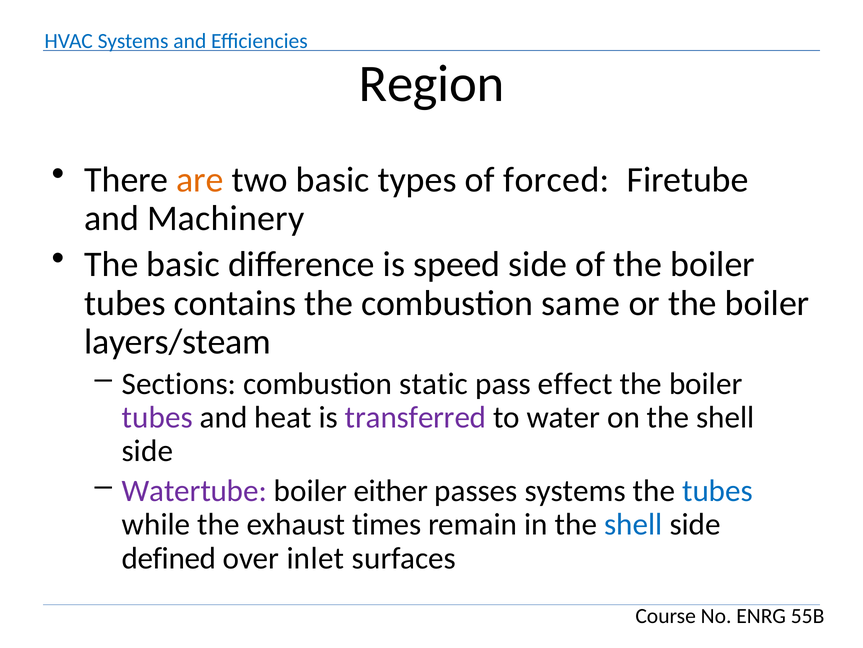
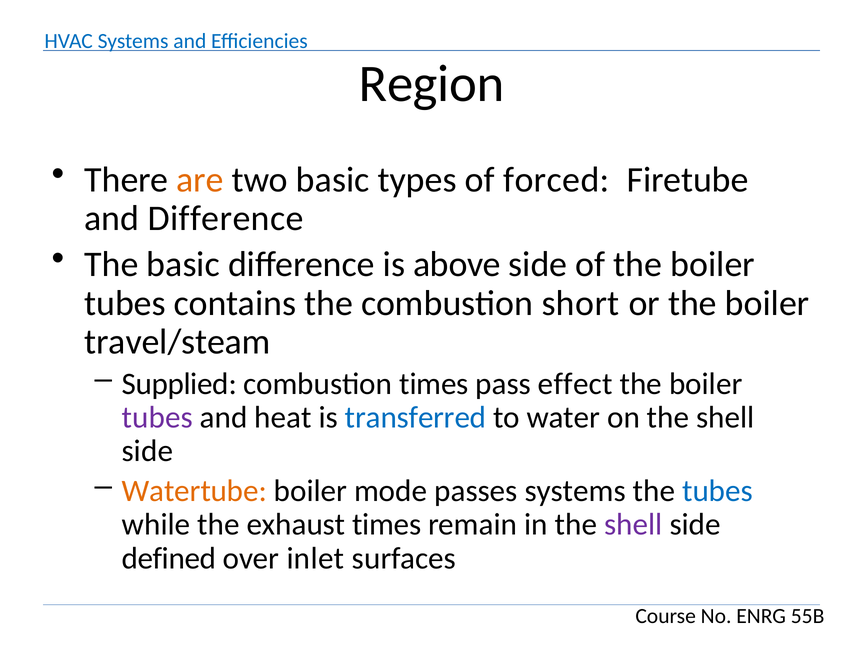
and Machinery: Machinery -> Difference
speed: speed -> above
same: same -> short
layers/steam: layers/steam -> travel/steam
Sections: Sections -> Supplied
combustion static: static -> times
transferred colour: purple -> blue
Watertube colour: purple -> orange
either: either -> mode
shell at (633, 524) colour: blue -> purple
